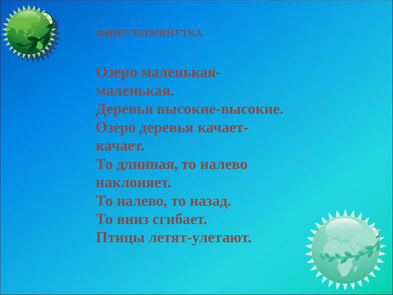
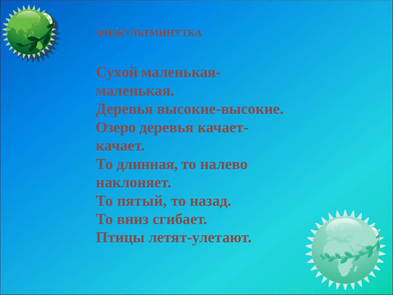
Озеро at (117, 72): Озеро -> Сухой
налево at (142, 201): налево -> пятый
